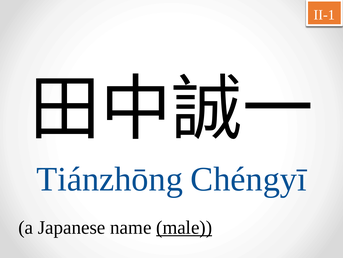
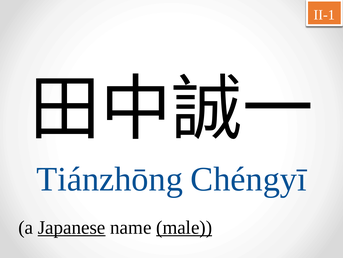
Japanese underline: none -> present
